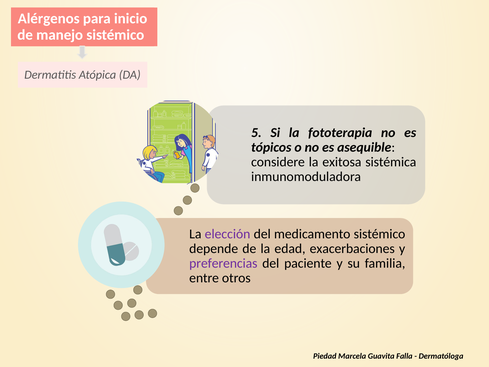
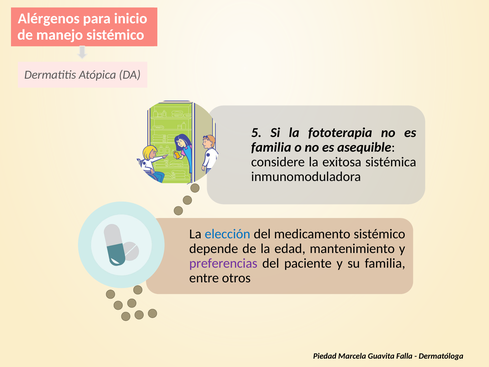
tópicos at (271, 147): tópicos -> familia
elección colour: purple -> blue
exacerbaciones: exacerbaciones -> mantenimiento
